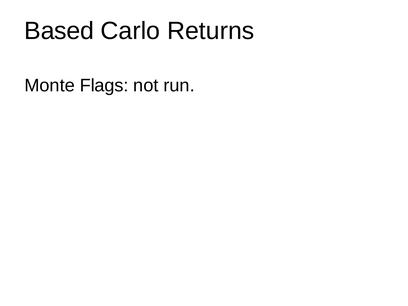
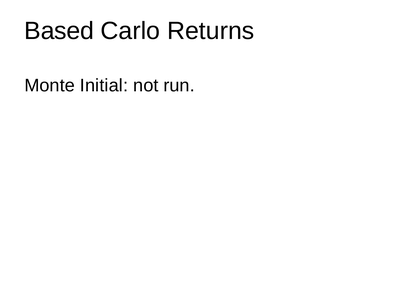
Flags: Flags -> Initial
